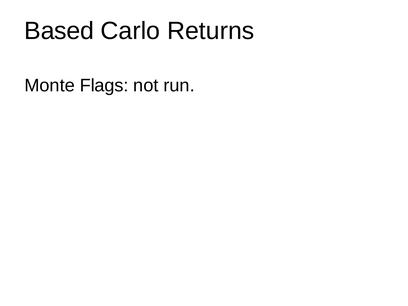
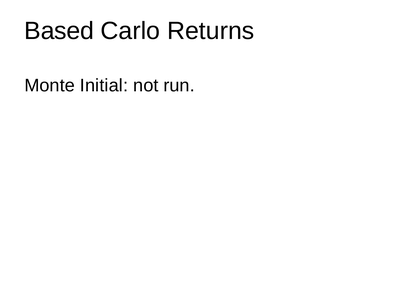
Flags: Flags -> Initial
